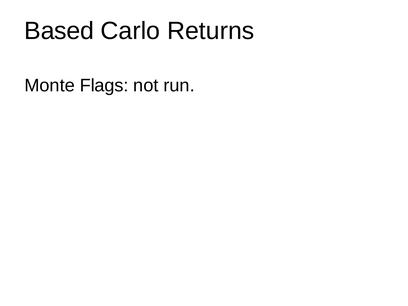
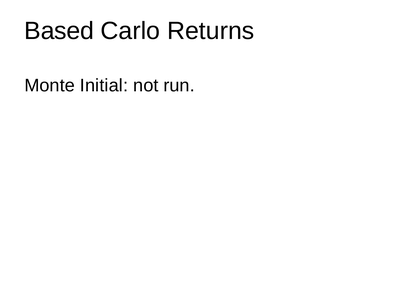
Flags: Flags -> Initial
